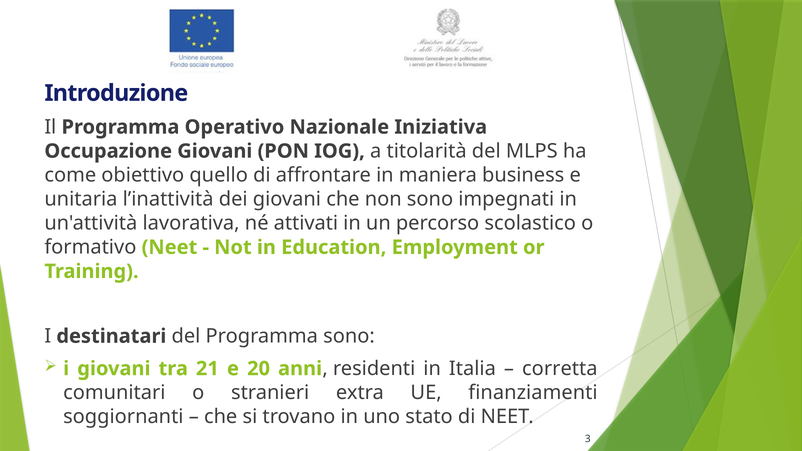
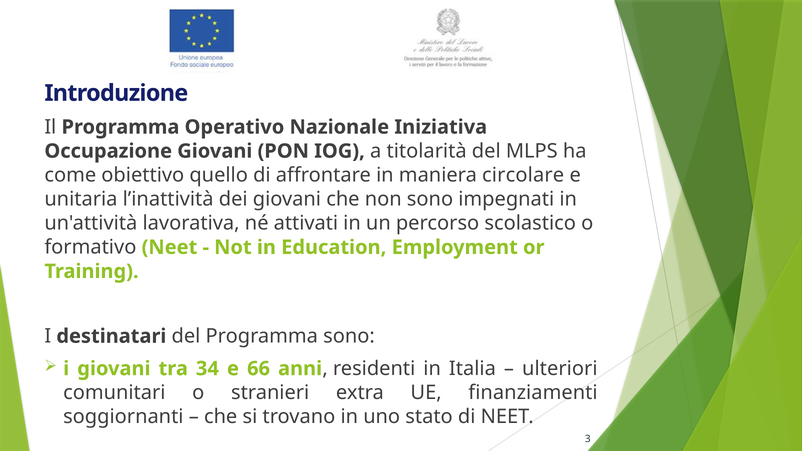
business: business -> circolare
21: 21 -> 34
20: 20 -> 66
corretta: corretta -> ulteriori
